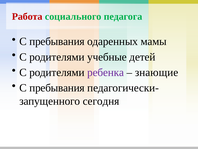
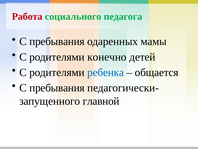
учебные: учебные -> конечно
ребенка colour: purple -> blue
знающие: знающие -> общается
сегодня: сегодня -> главной
